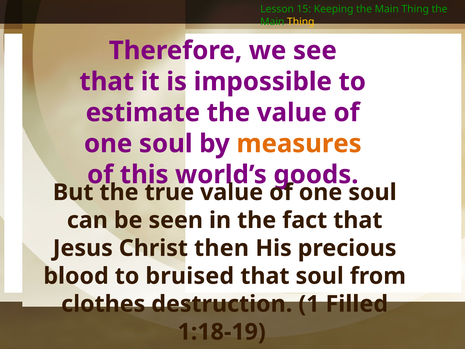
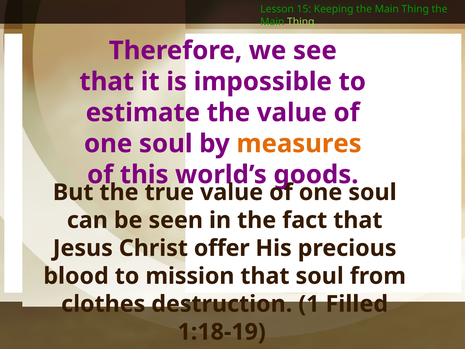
Thing at (301, 22) colour: yellow -> light green
then: then -> offer
bruised: bruised -> mission
